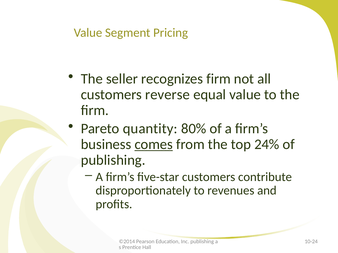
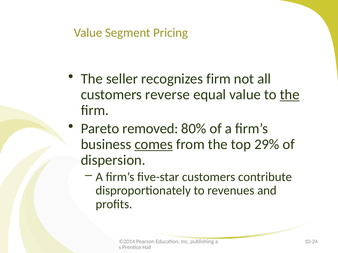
the at (290, 95) underline: none -> present
quantity: quantity -> removed
24%: 24% -> 29%
publishing at (113, 160): publishing -> dispersion
